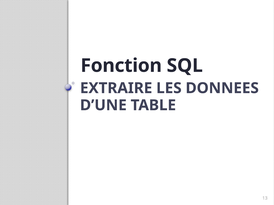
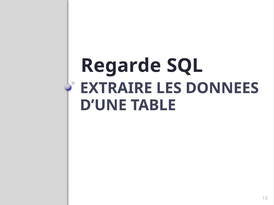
Fonction: Fonction -> Regarde
